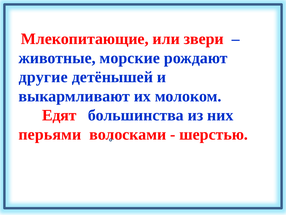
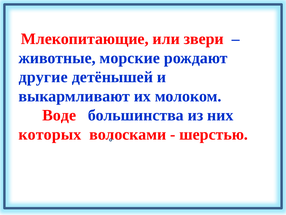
Едят: Едят -> Воде
перьями: перьями -> которых
